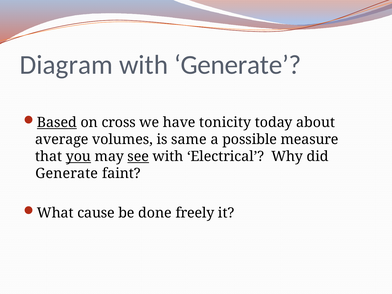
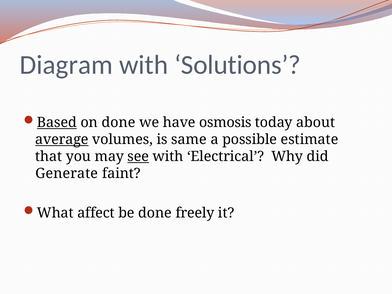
with Generate: Generate -> Solutions
on cross: cross -> done
tonicity: tonicity -> osmosis
average underline: none -> present
measure: measure -> estimate
you underline: present -> none
cause: cause -> affect
